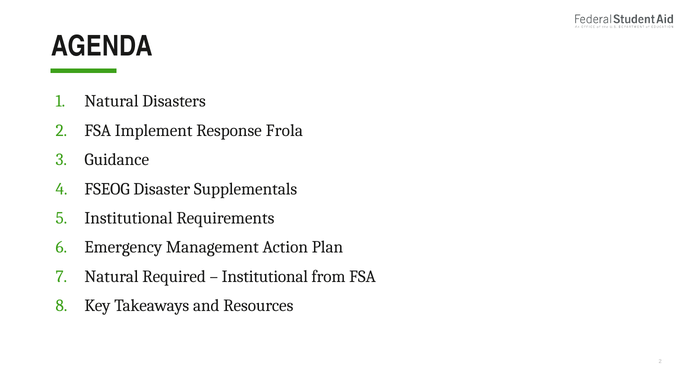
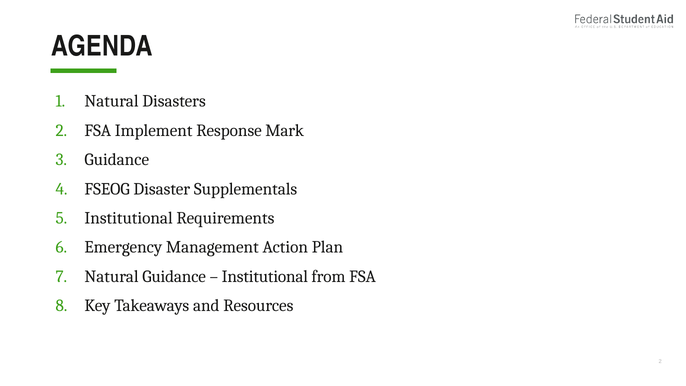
Frola: Frola -> Mark
Natural Required: Required -> Guidance
